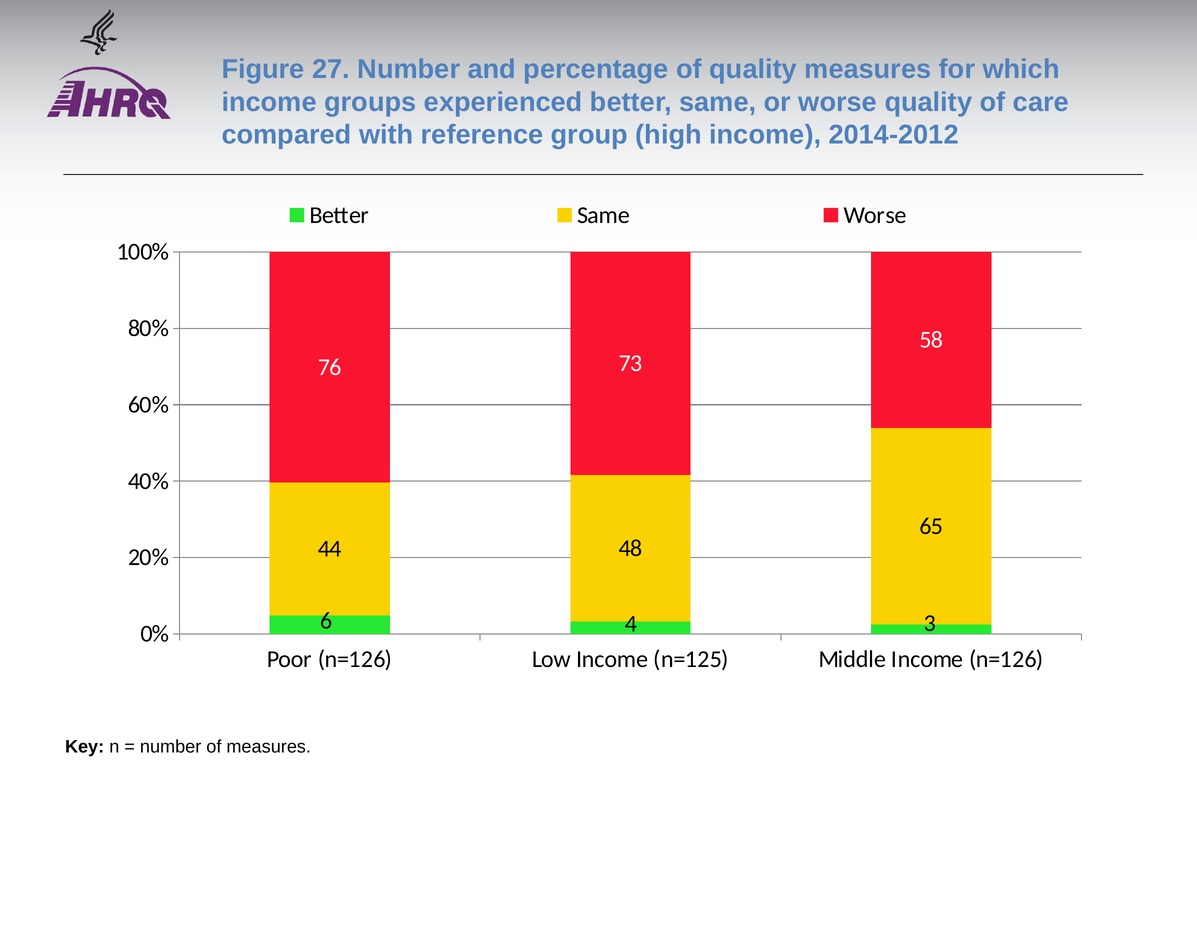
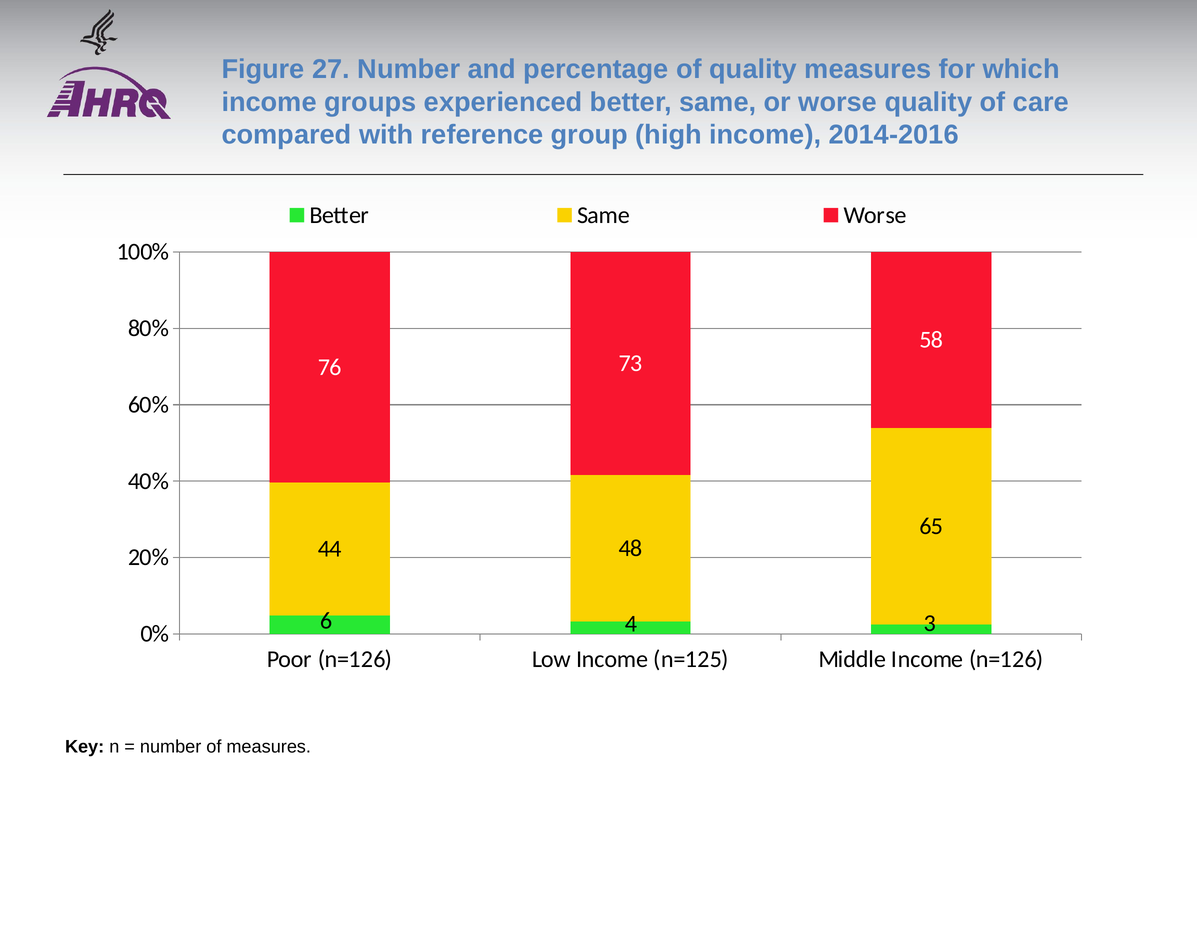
2014-2012: 2014-2012 -> 2014-2016
